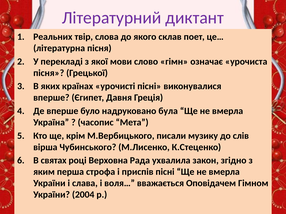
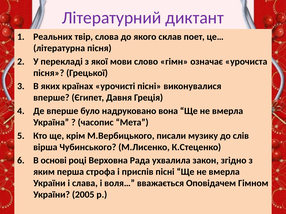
була: була -> вона
святах: святах -> основі
2004: 2004 -> 2005
